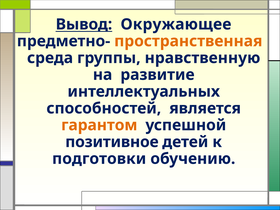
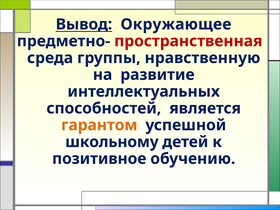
пространственная colour: orange -> red
позитивное: позитивное -> школьному
подготовки: подготовки -> позитивное
